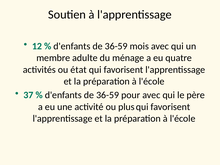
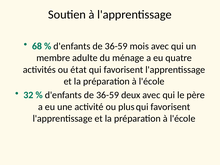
12: 12 -> 68
37: 37 -> 32
pour: pour -> deux
